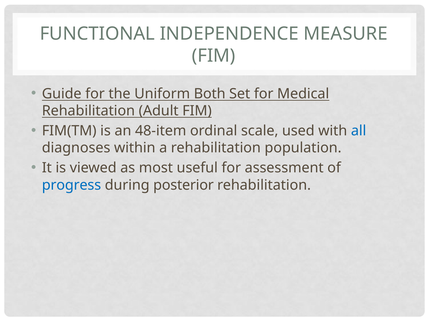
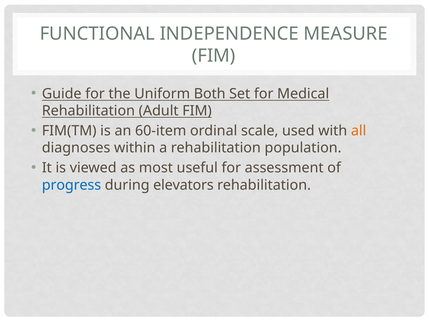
48-item: 48-item -> 60-item
all colour: blue -> orange
posterior: posterior -> elevators
